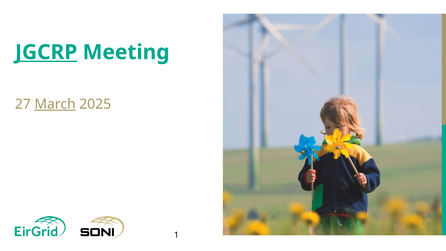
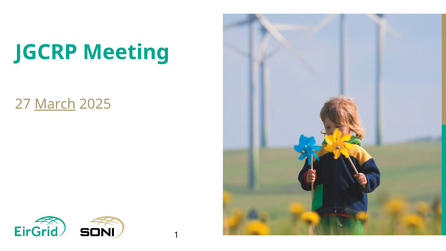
JGCRP underline: present -> none
